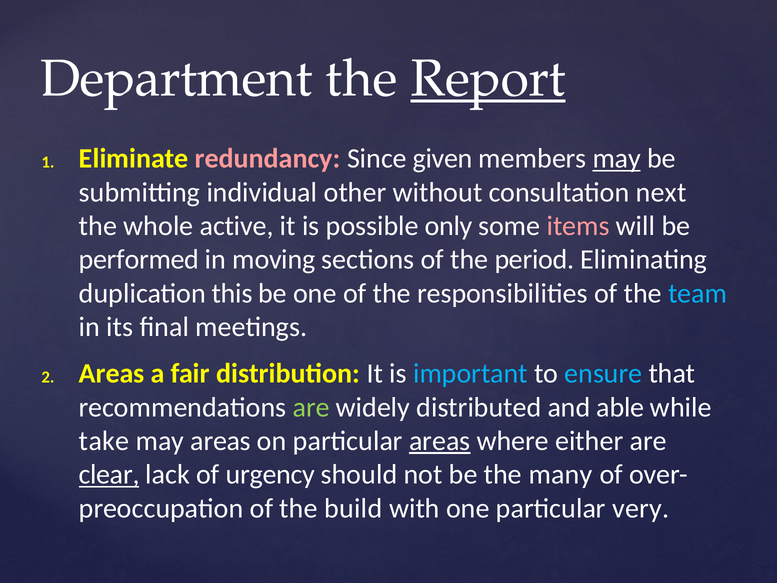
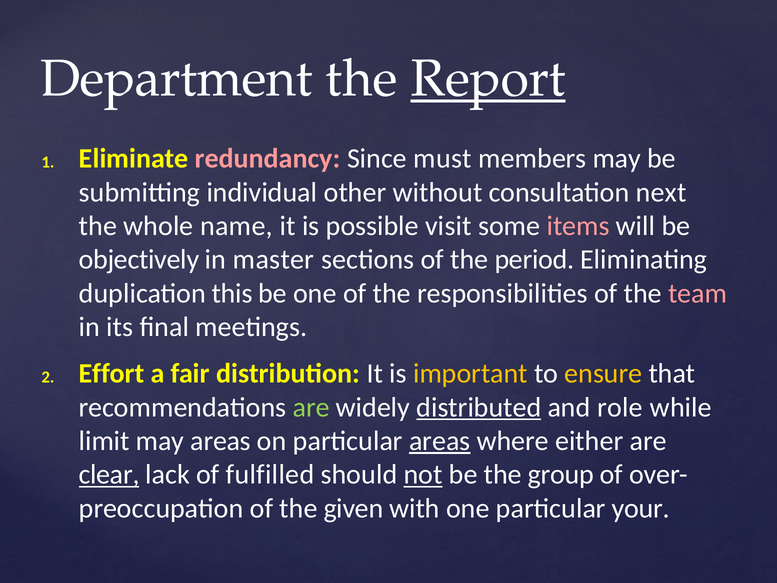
given: given -> must
may at (617, 159) underline: present -> none
active: active -> name
only: only -> visit
performed: performed -> objectively
moving: moving -> master
team colour: light blue -> pink
Areas at (112, 373): Areas -> Effort
important colour: light blue -> yellow
ensure colour: light blue -> yellow
distributed underline: none -> present
able: able -> role
take: take -> limit
urgency: urgency -> fulfilled
not underline: none -> present
many: many -> group
build: build -> given
very: very -> your
